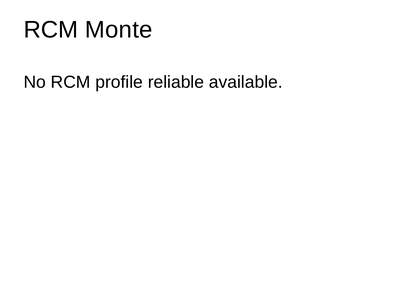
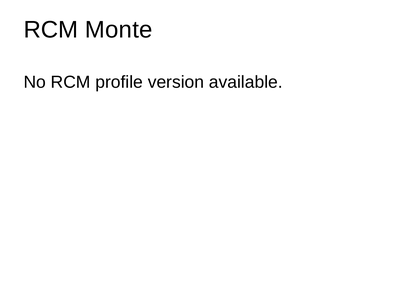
reliable: reliable -> version
